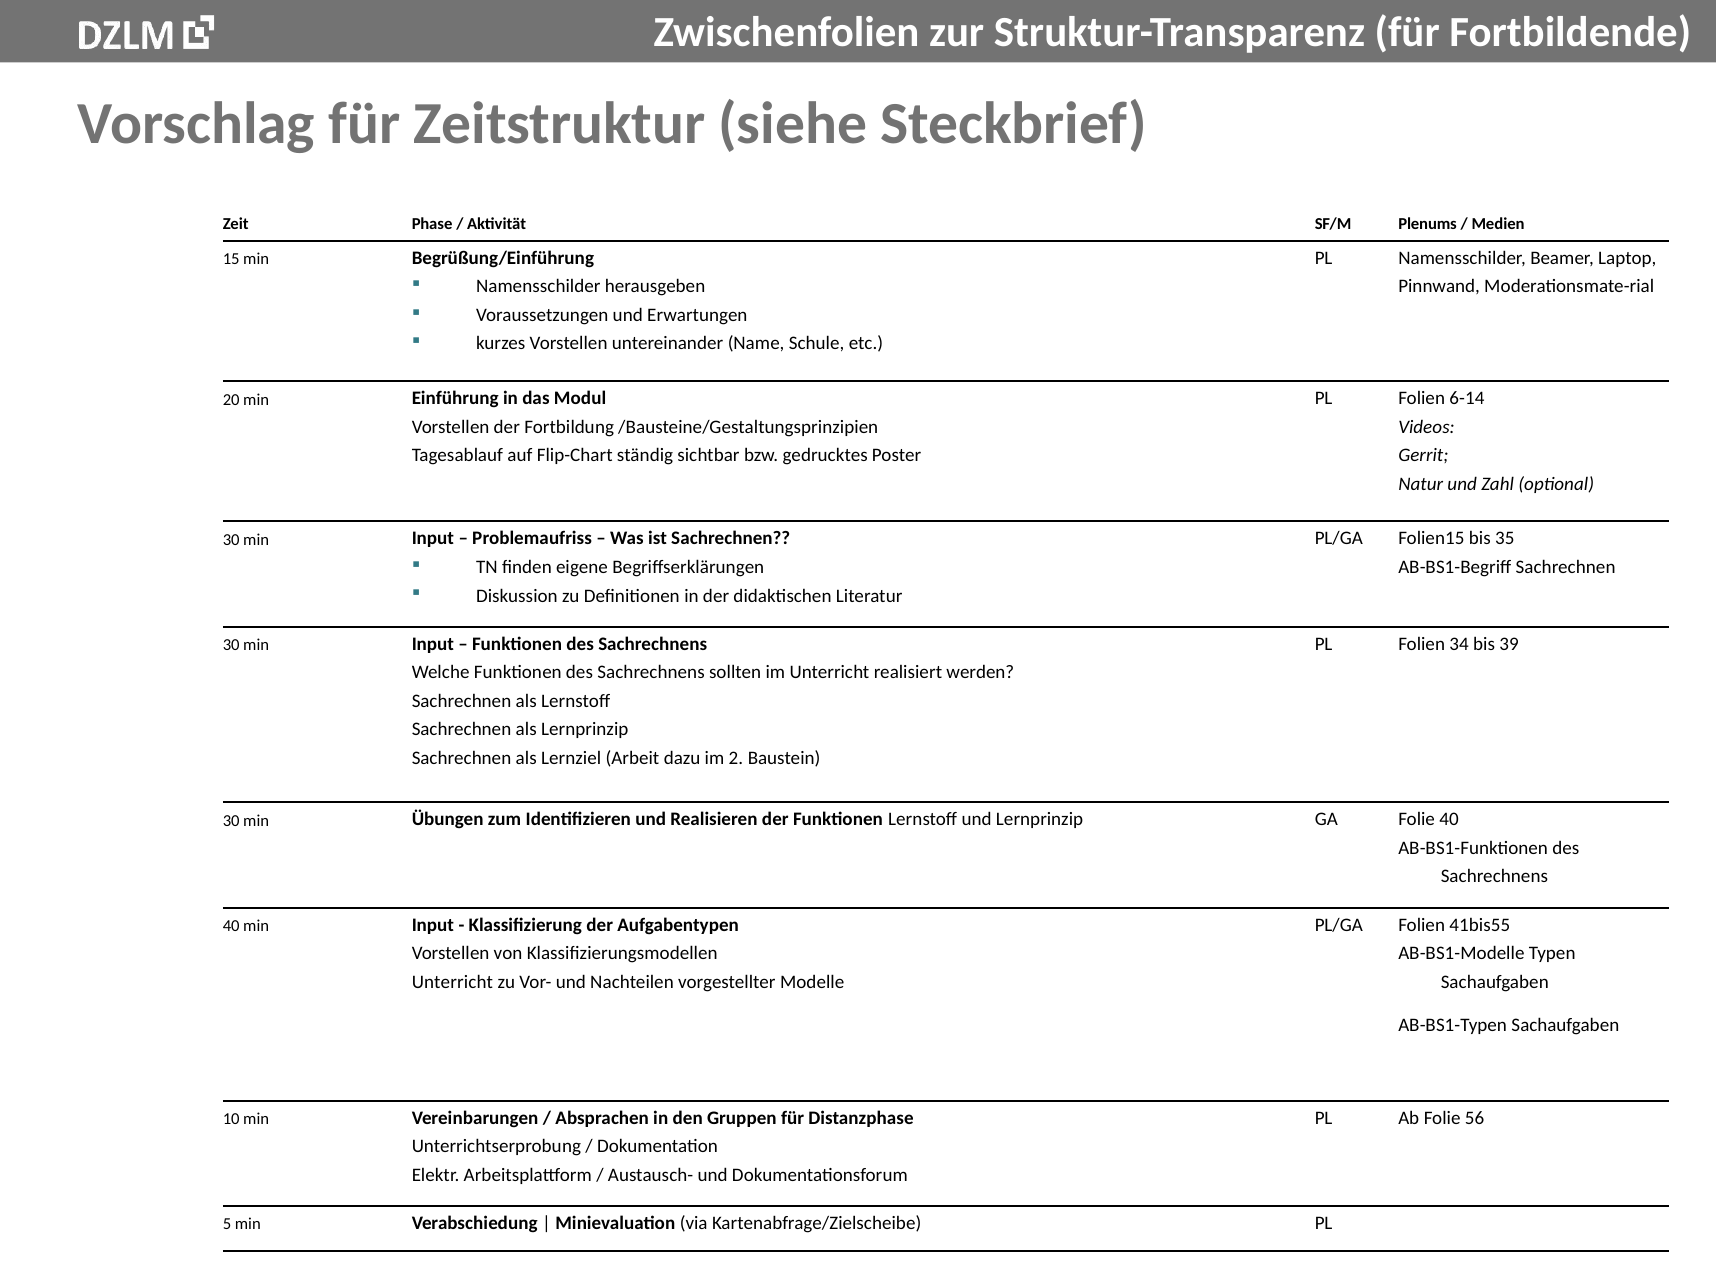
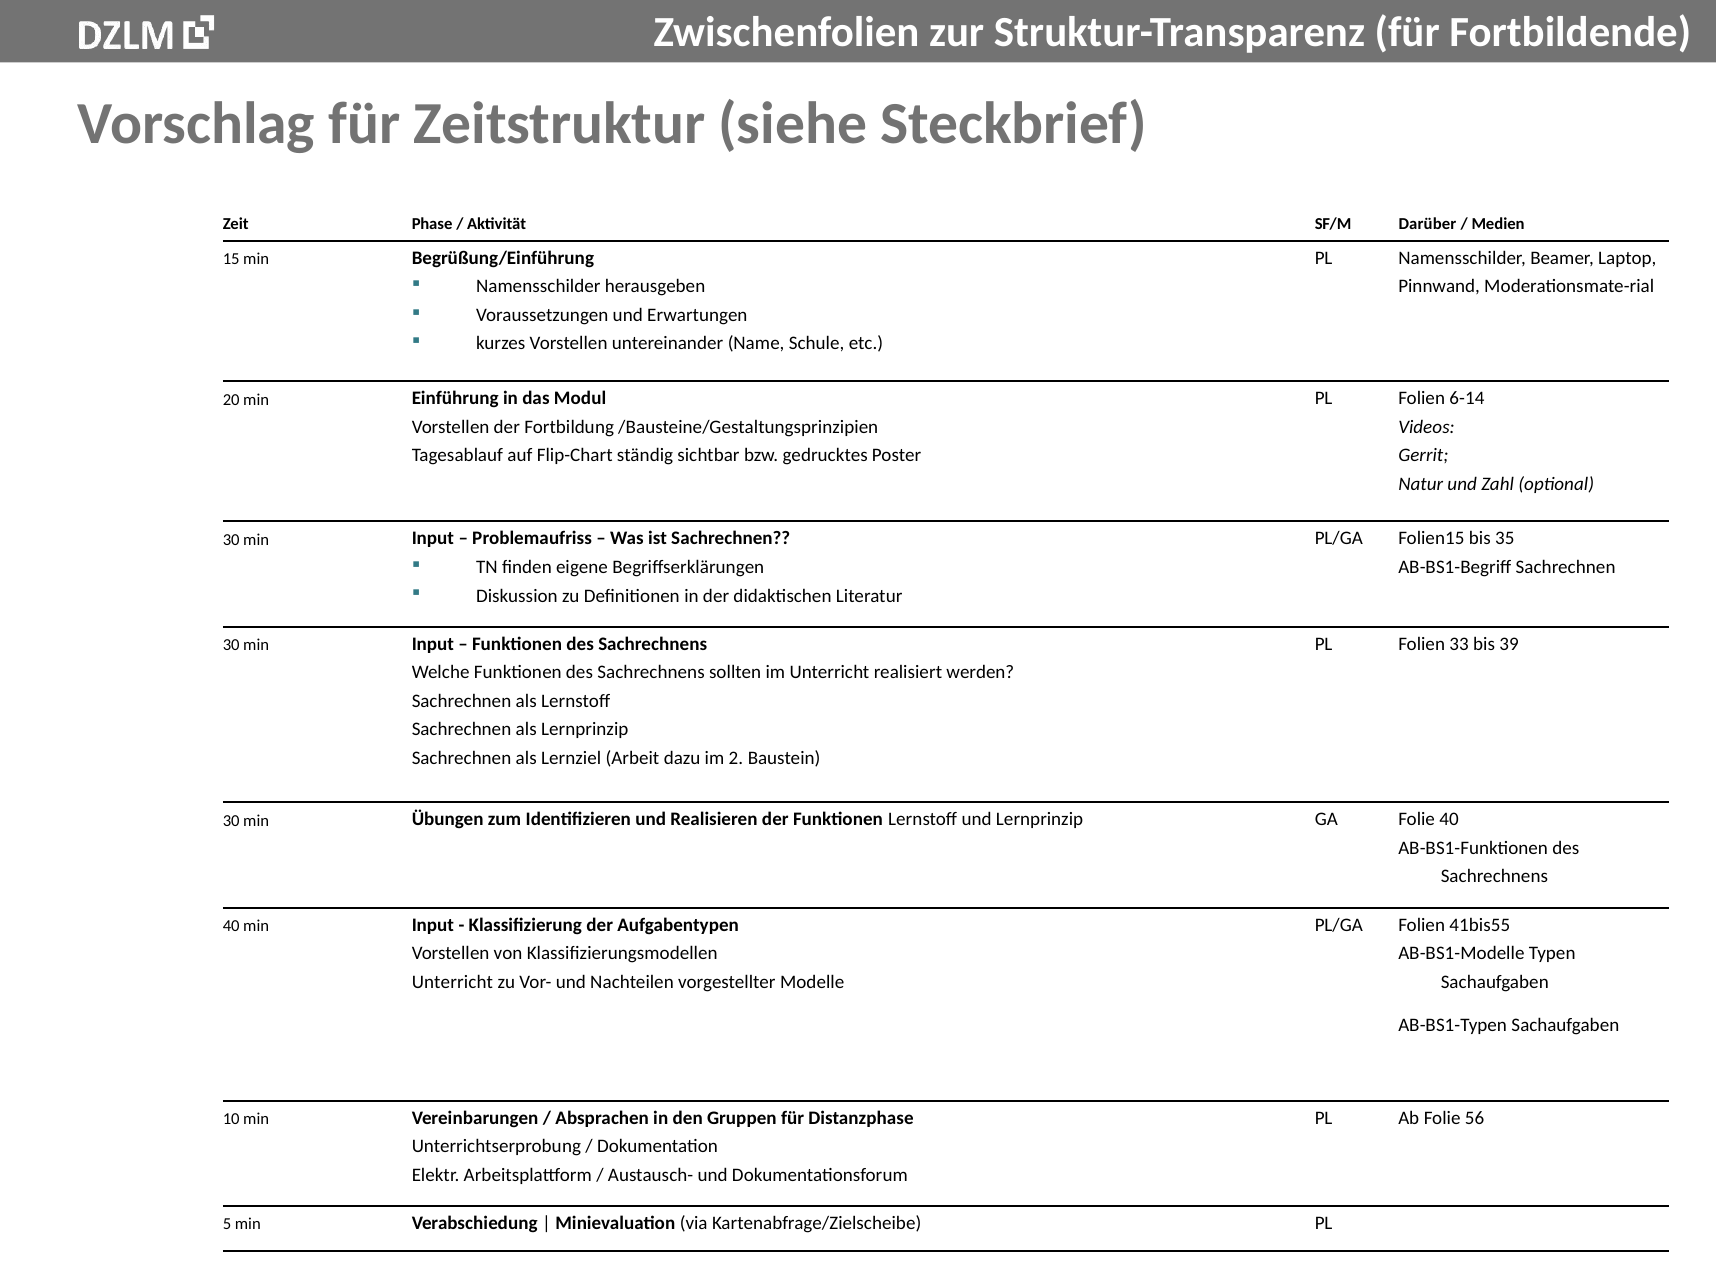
Plenums: Plenums -> Darüber
34: 34 -> 33
